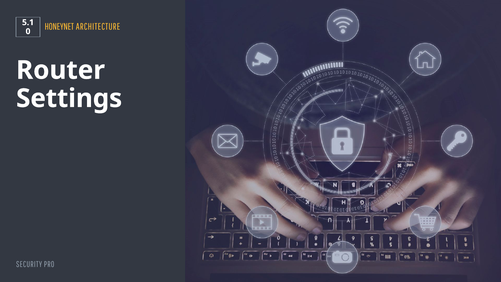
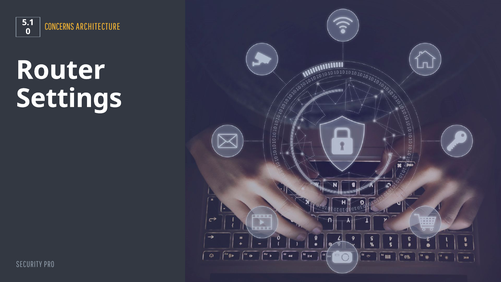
HONEYNET: HONEYNET -> CONCERNS
